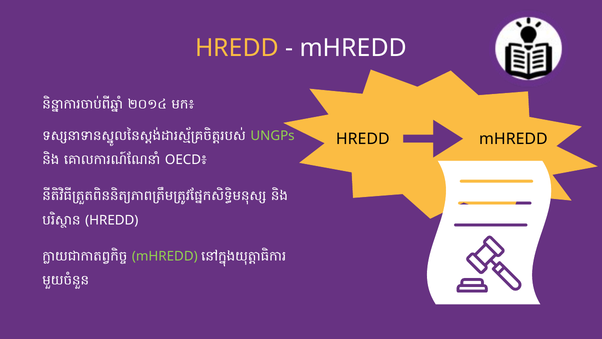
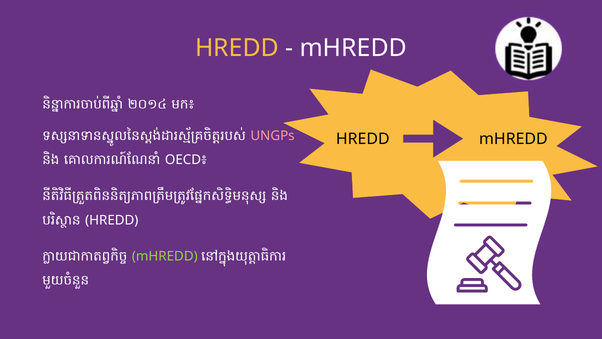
UNGPs colour: light green -> pink
